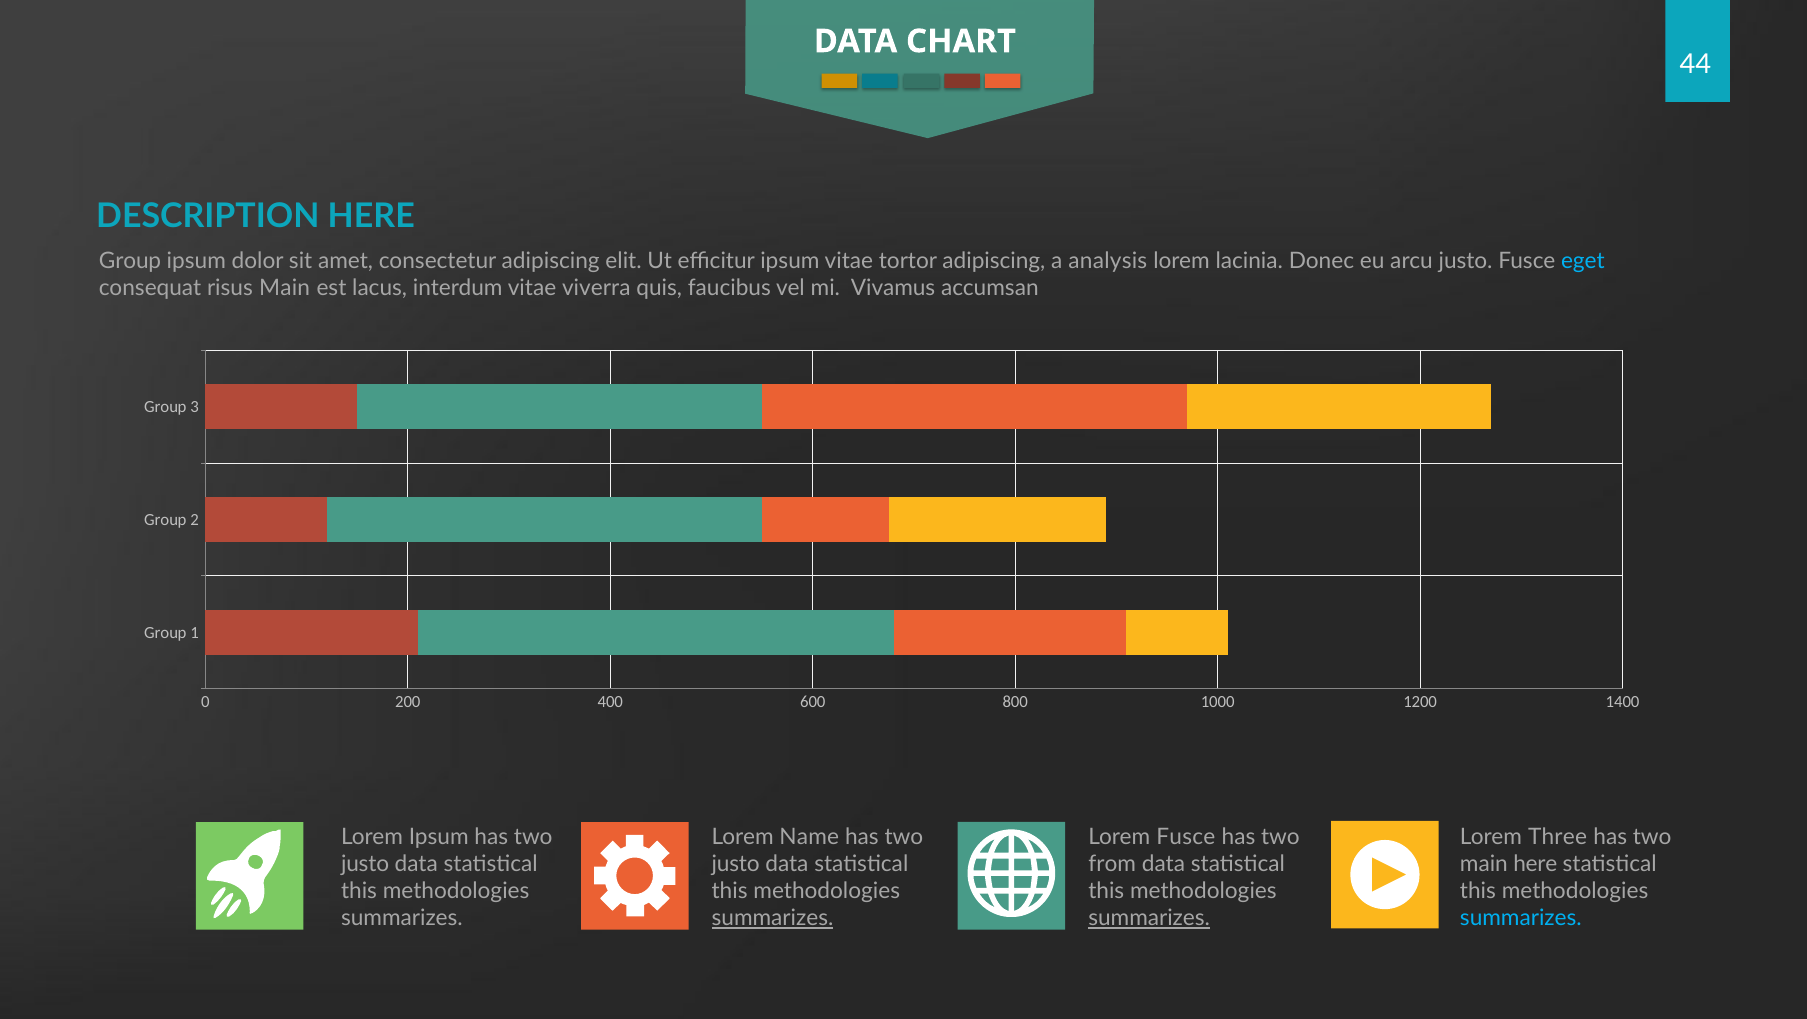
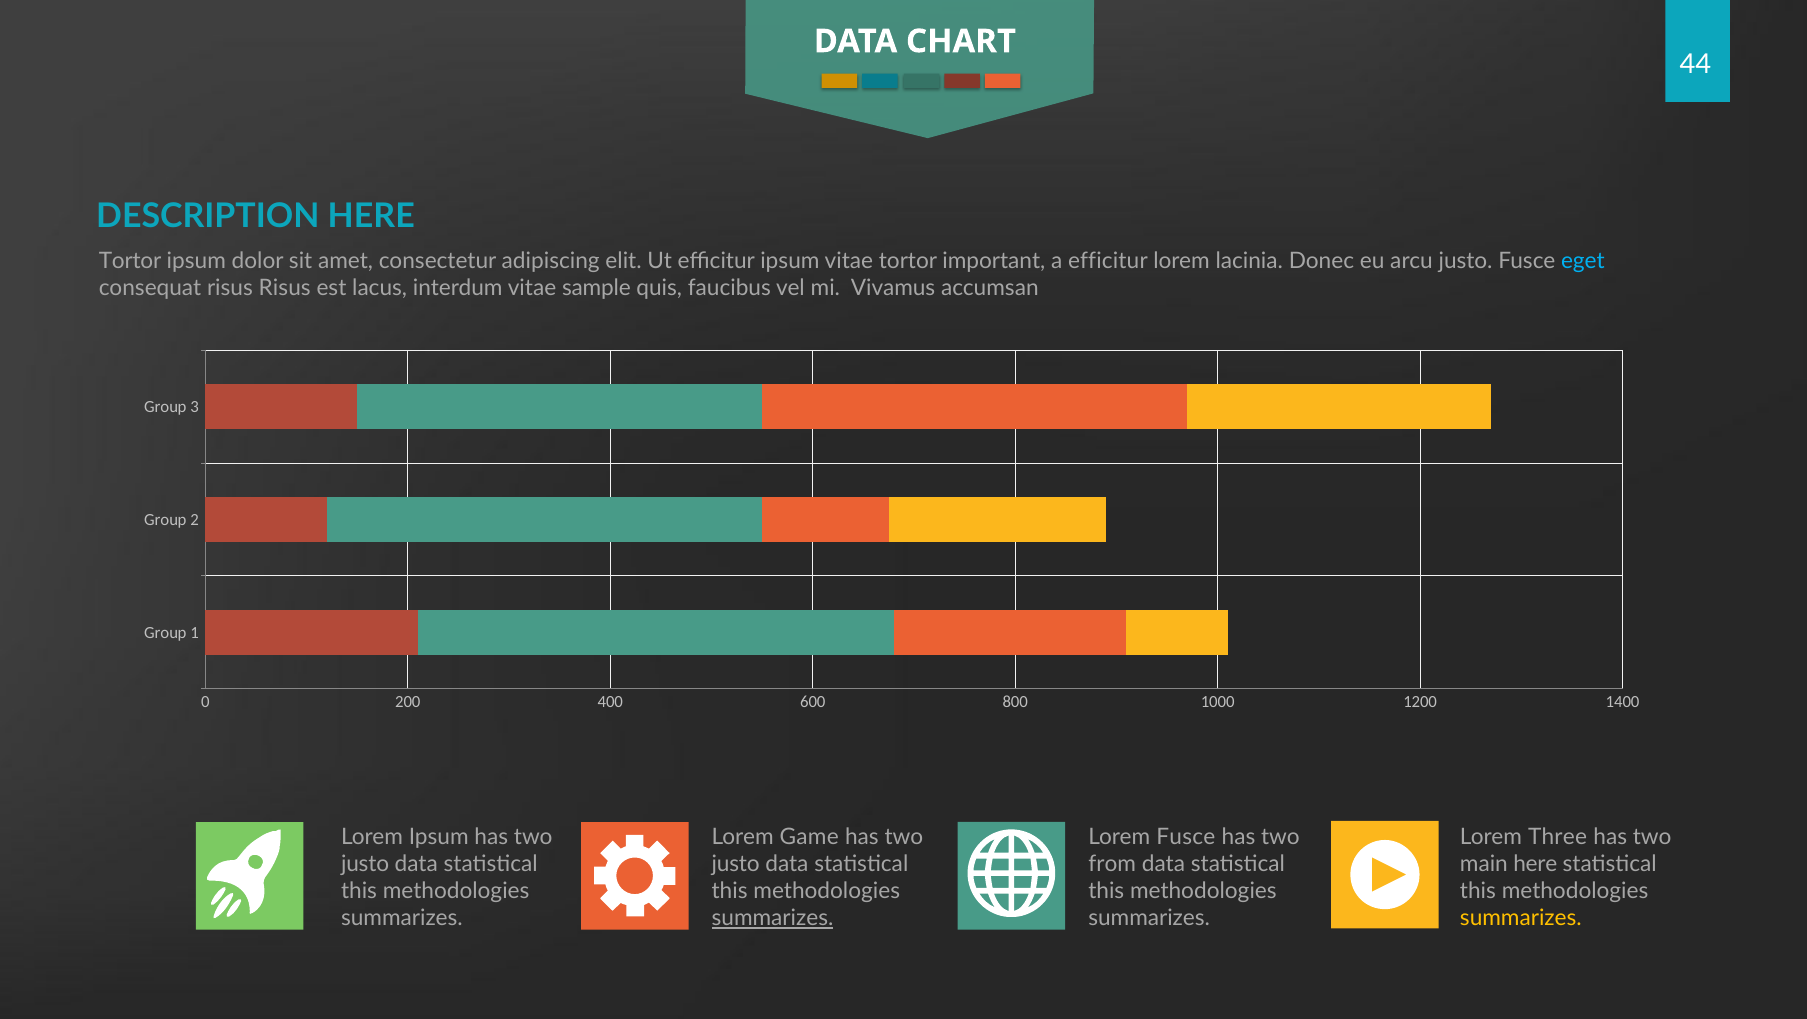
Group at (130, 261): Group -> Tortor
tortor adipiscing: adipiscing -> important
a analysis: analysis -> efficitur
risus Main: Main -> Risus
viverra: viverra -> sample
Name: Name -> Game
summarizes at (1149, 918) underline: present -> none
summarizes at (1521, 918) colour: light blue -> yellow
